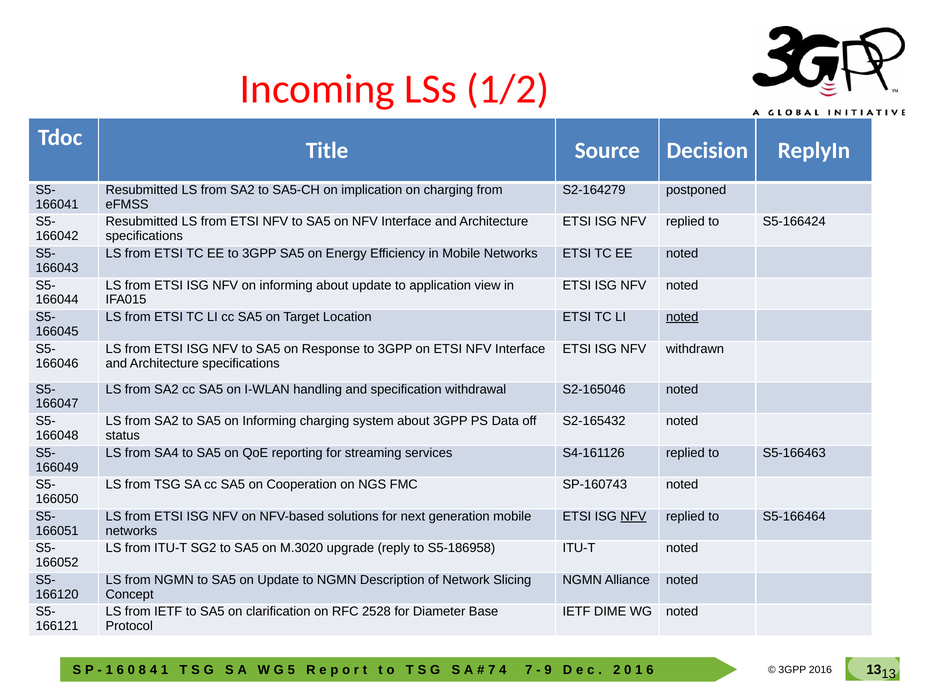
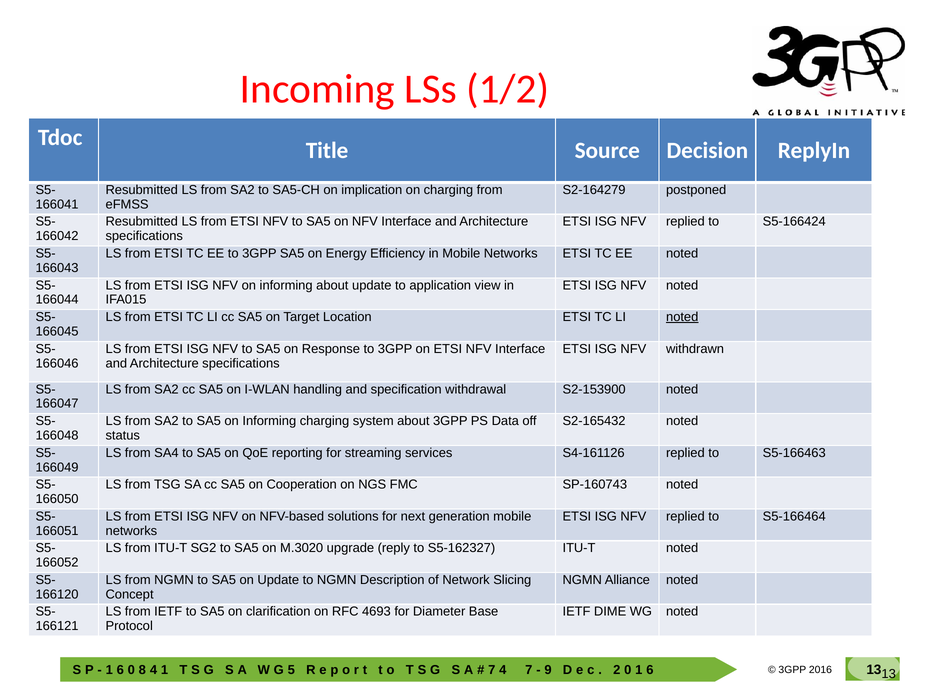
S2-165046: S2-165046 -> S2-153900
NFV at (633, 516) underline: present -> none
S5-186958: S5-186958 -> S5-162327
2528: 2528 -> 4693
